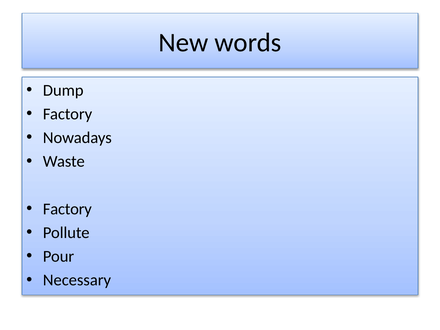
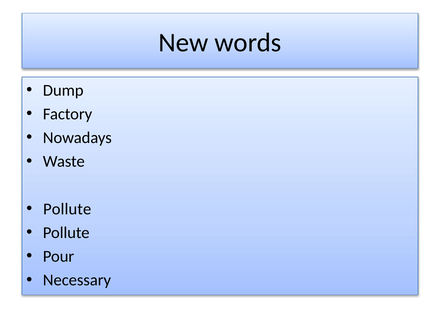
Factory at (67, 209): Factory -> Pollute
